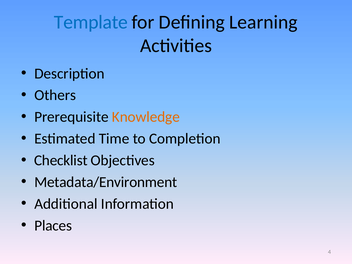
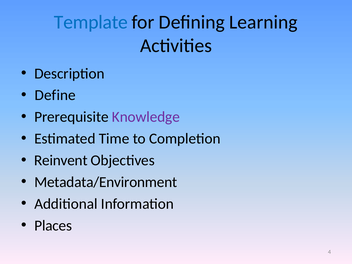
Others: Others -> Define
Knowledge colour: orange -> purple
Checklist: Checklist -> Reinvent
